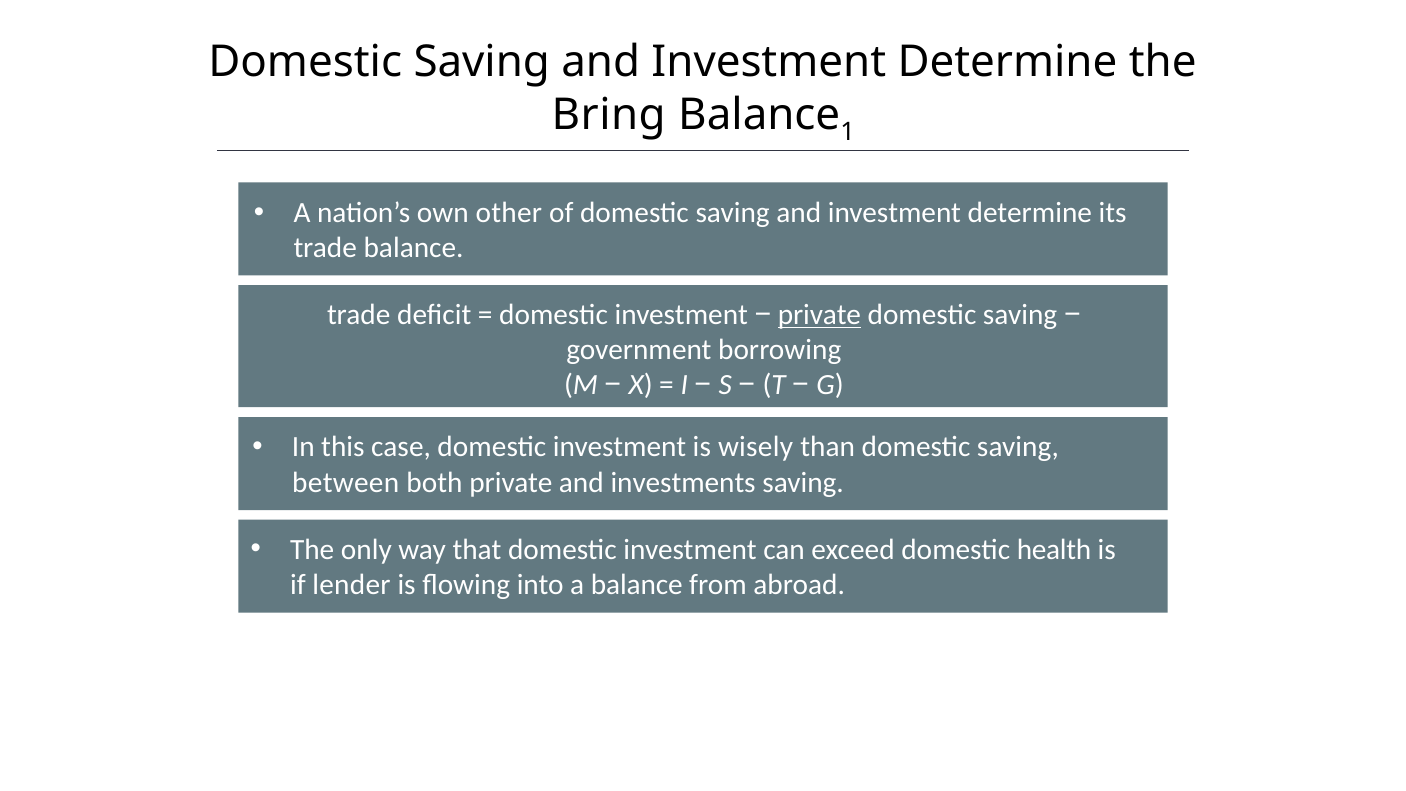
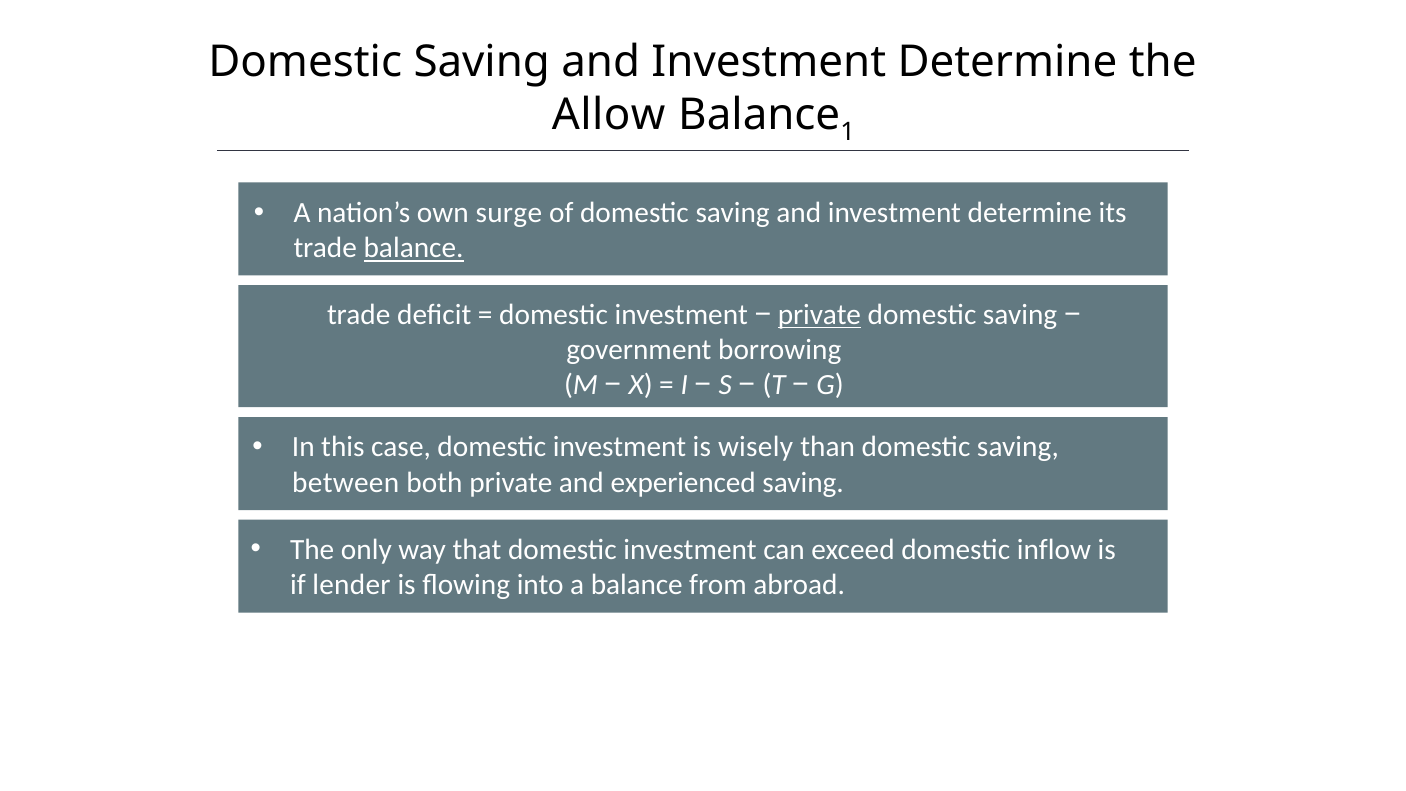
Bring: Bring -> Allow
other: other -> surge
balance at (414, 248) underline: none -> present
investments: investments -> experienced
health: health -> inflow
